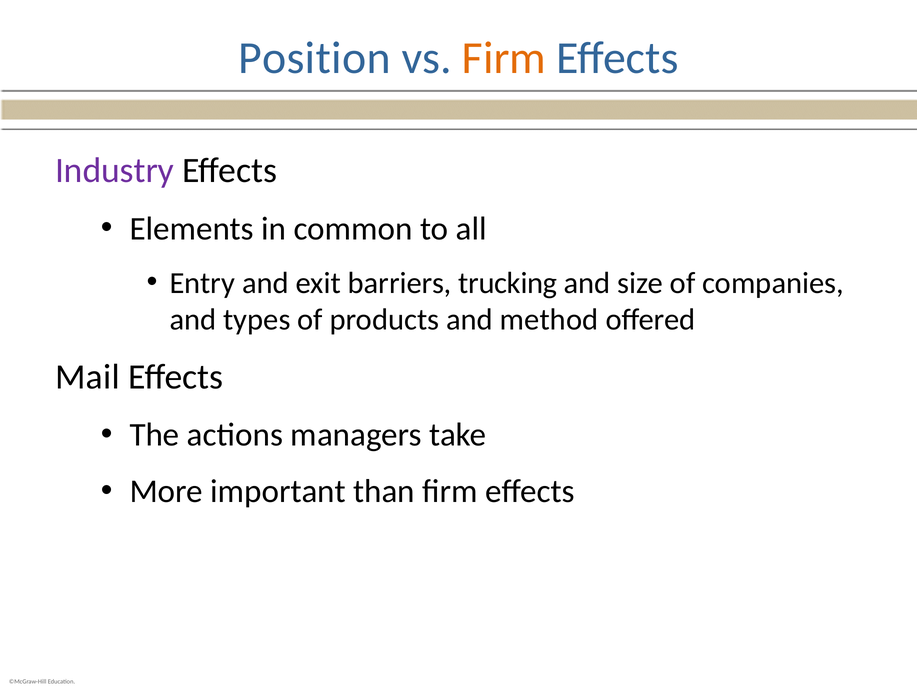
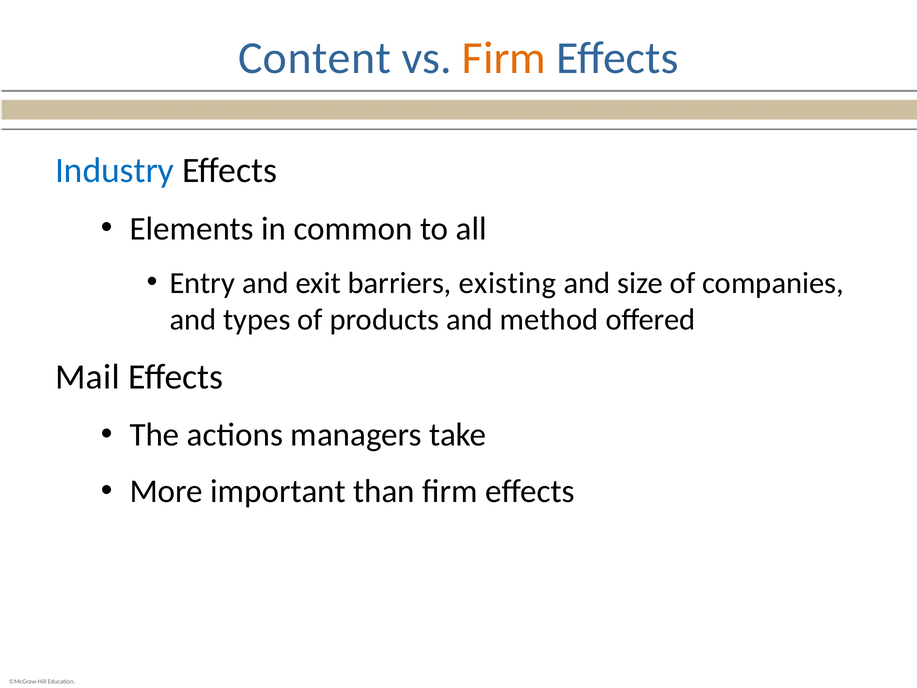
Position: Position -> Content
Industry colour: purple -> blue
trucking: trucking -> existing
